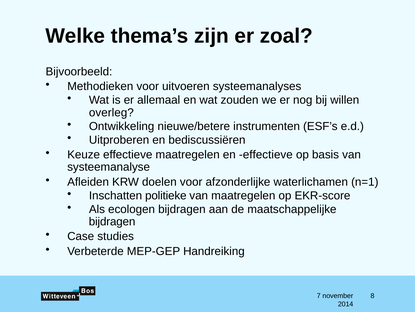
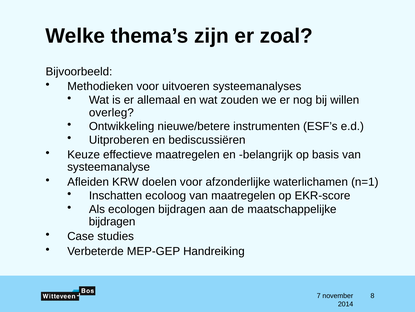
en effectieve: effectieve -> belangrijk
politieke: politieke -> ecoloog
